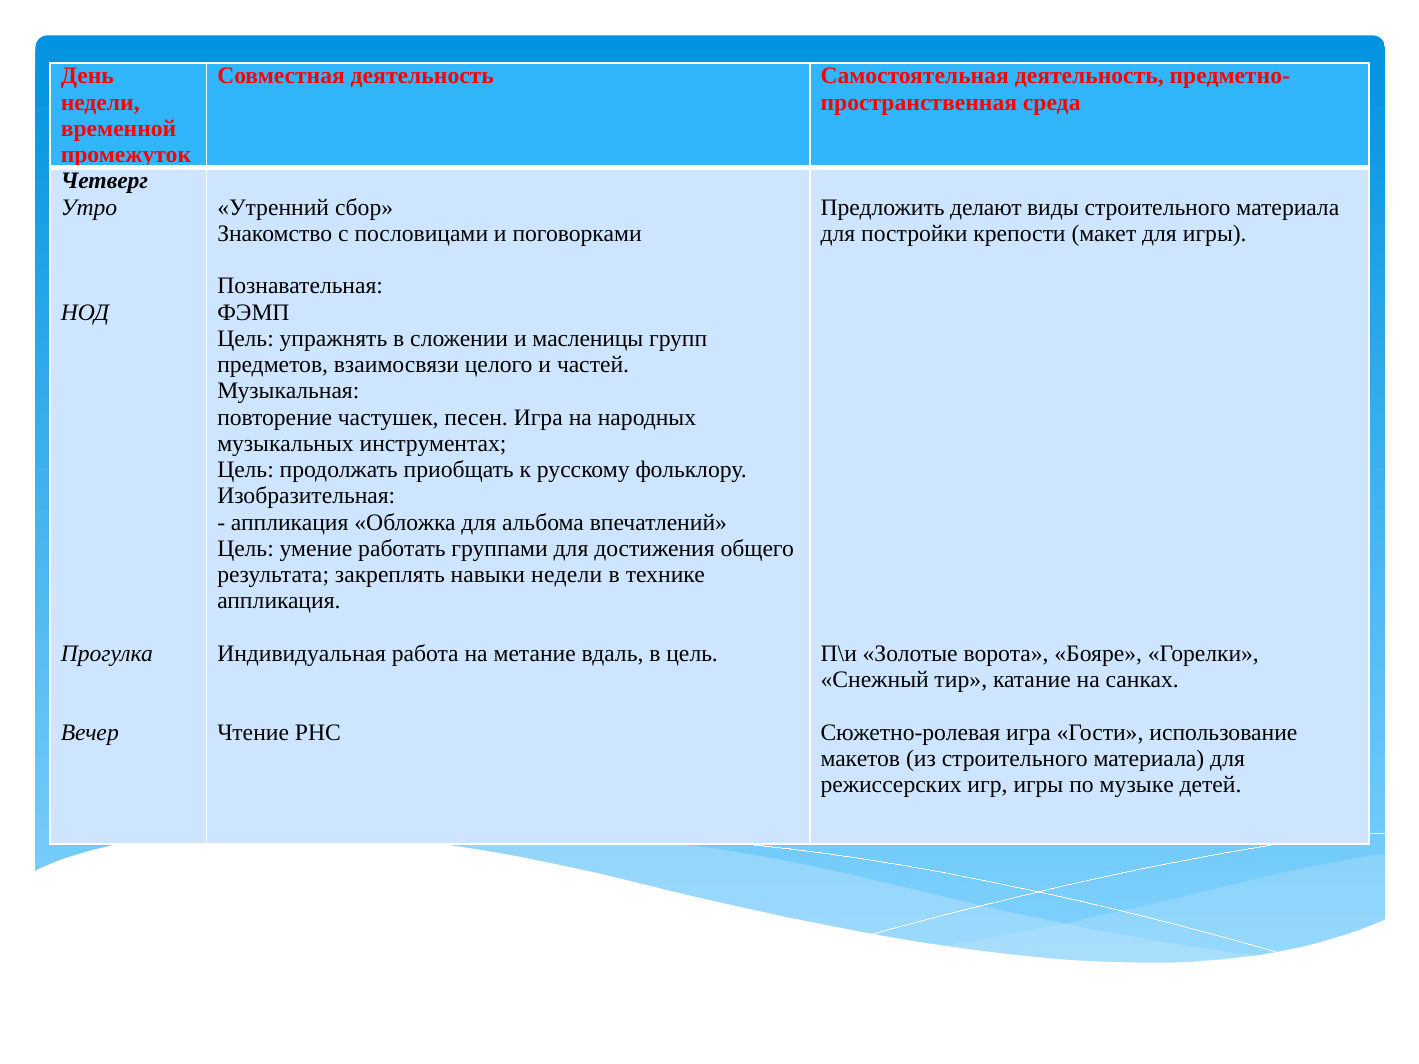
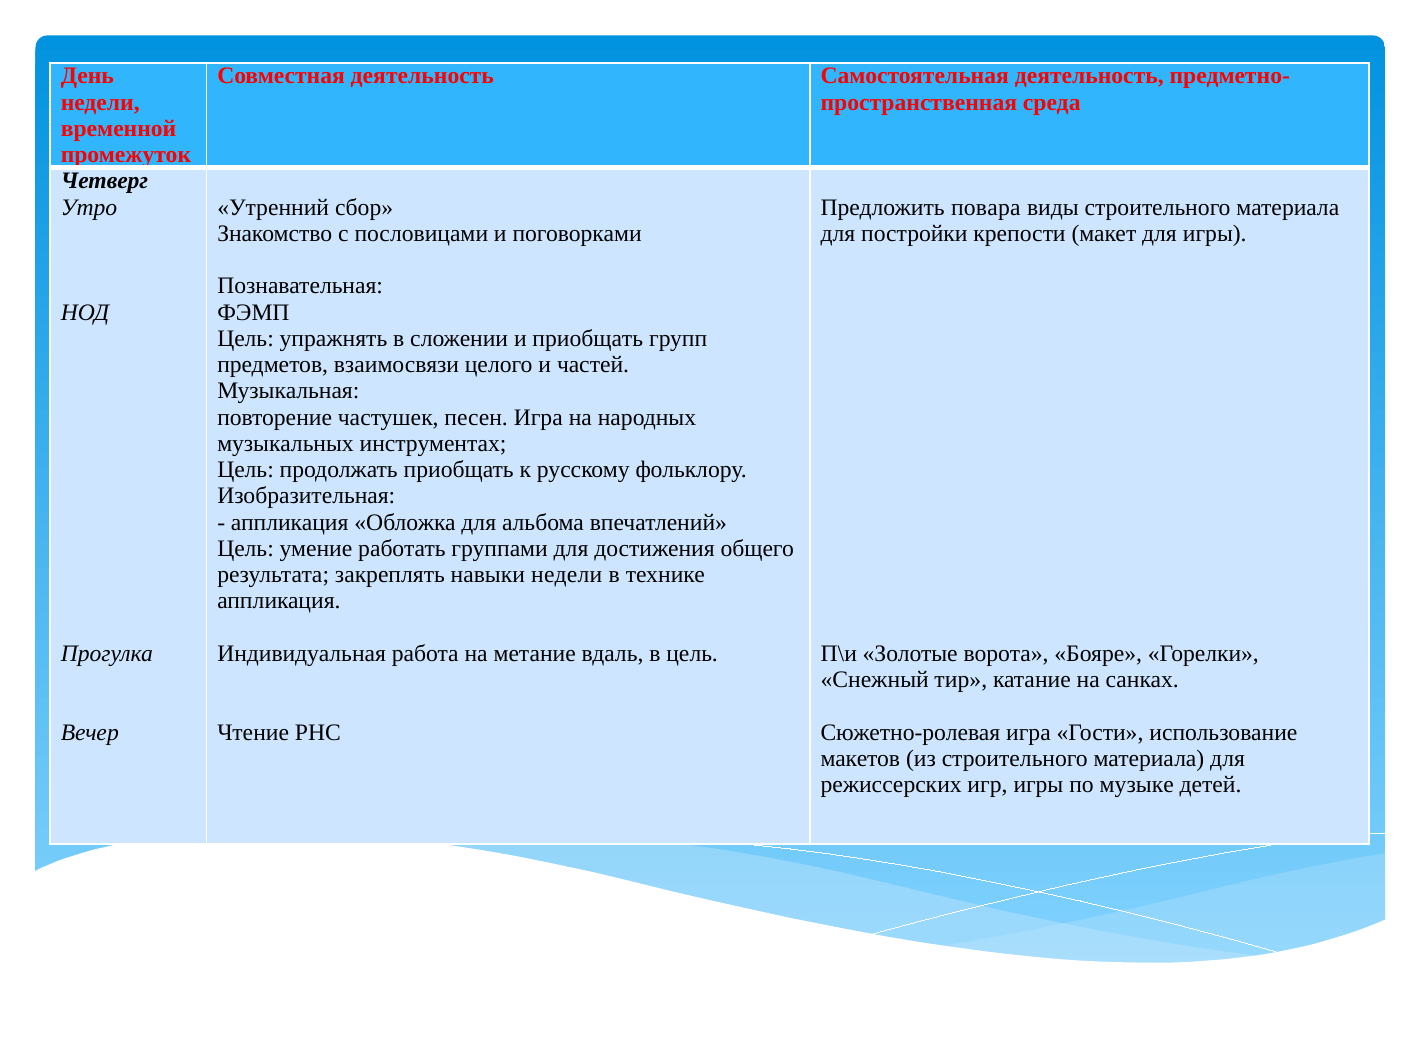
делают: делают -> повара
и масленицы: масленицы -> приобщать
